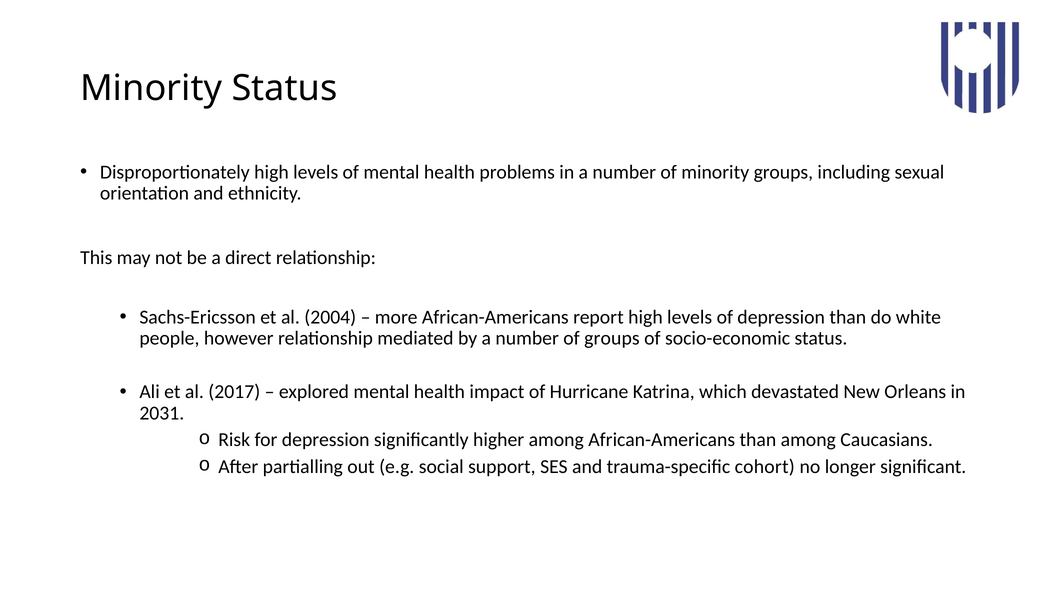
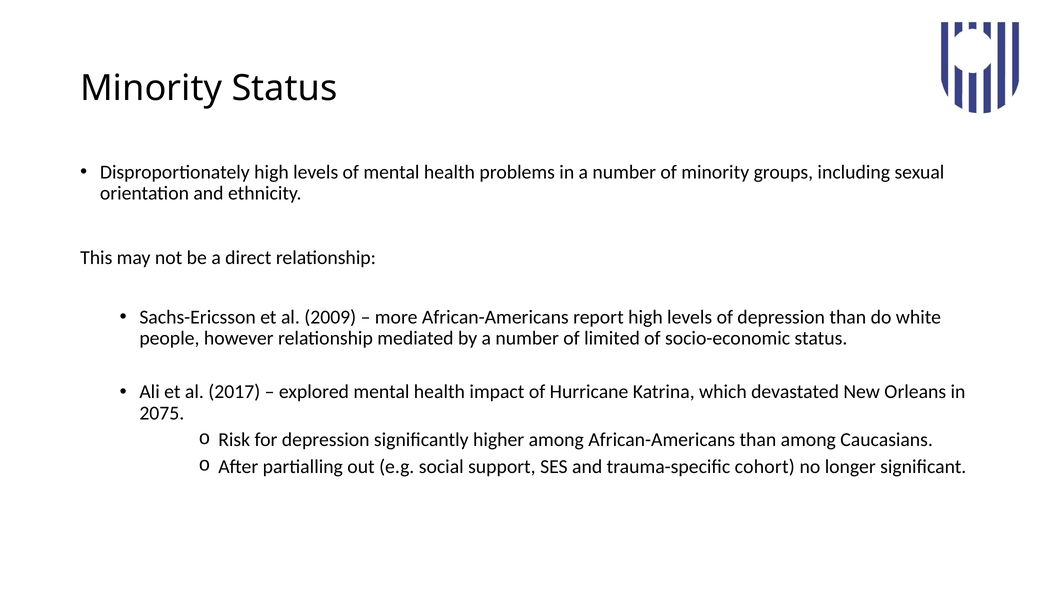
2004: 2004 -> 2009
of groups: groups -> limited
2031: 2031 -> 2075
